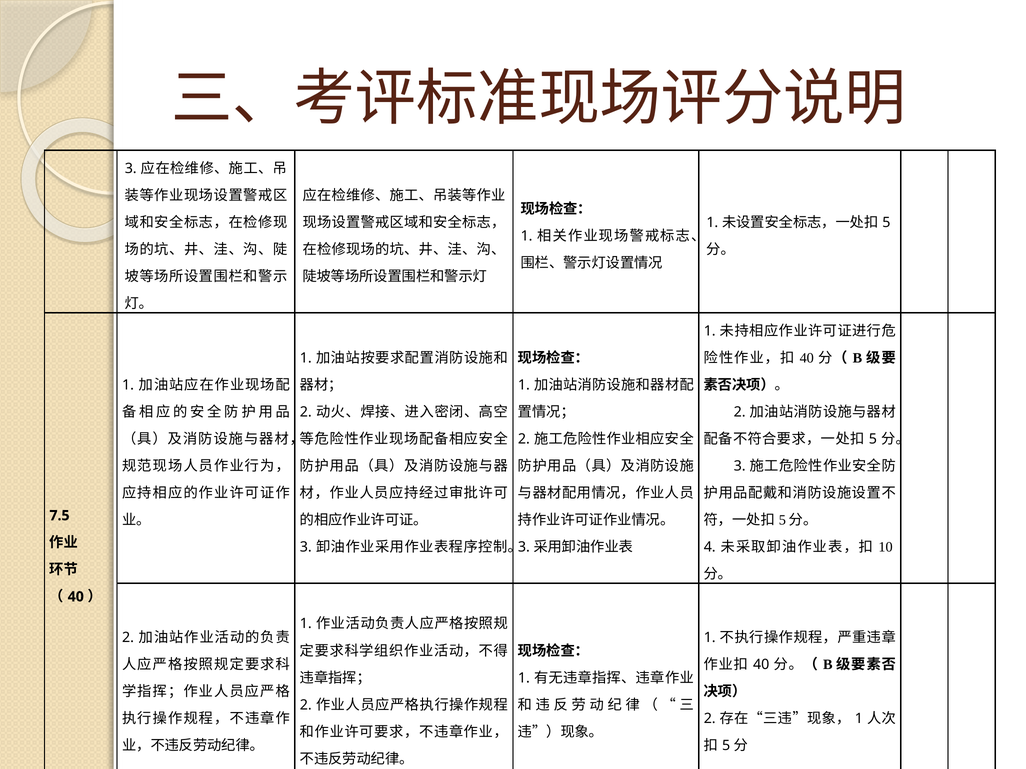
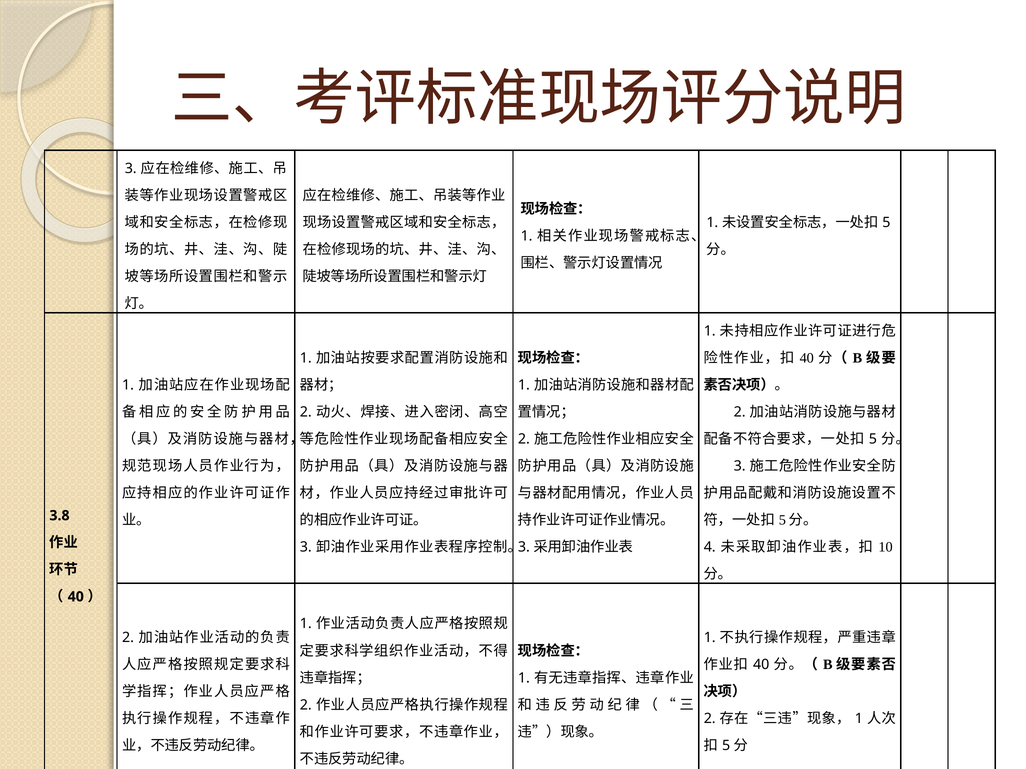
7.5: 7.5 -> 3.8
